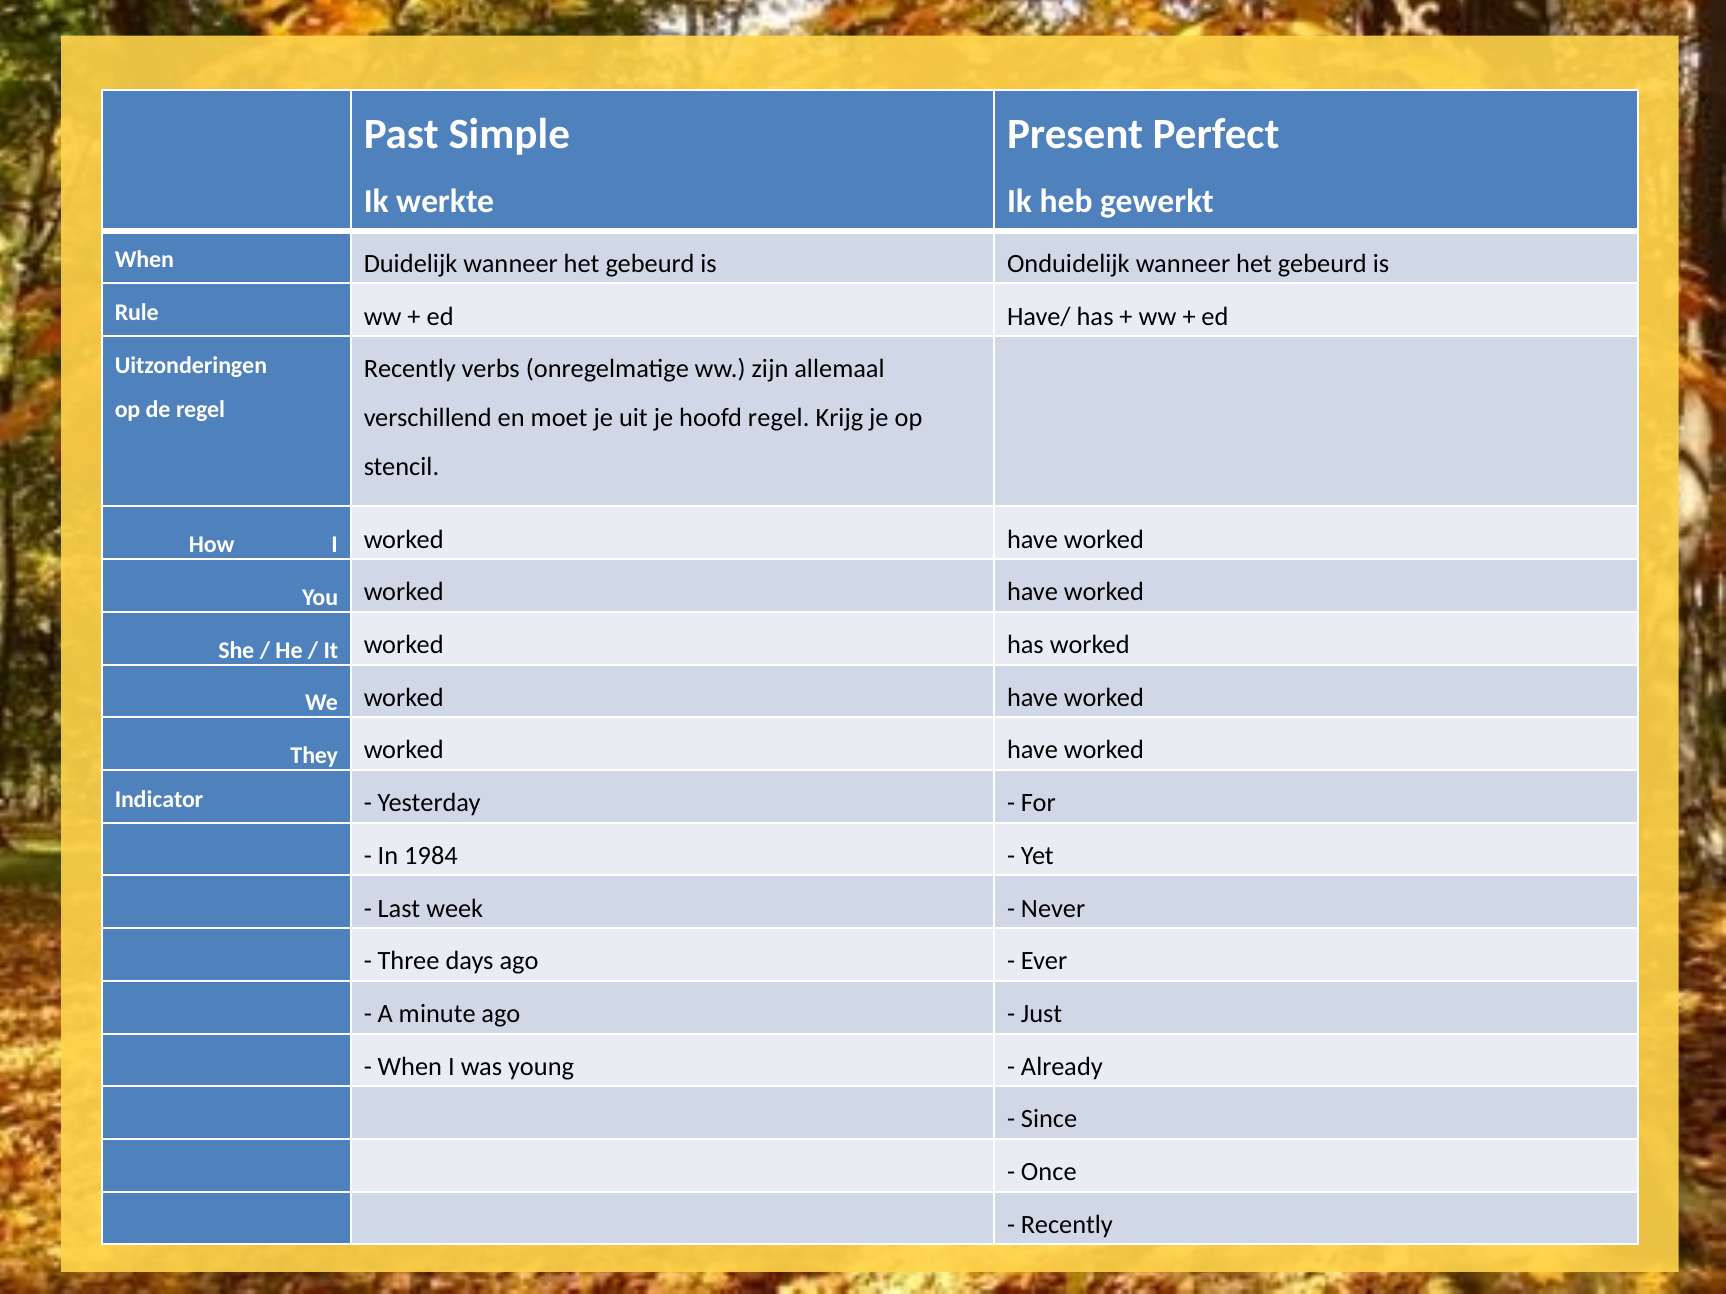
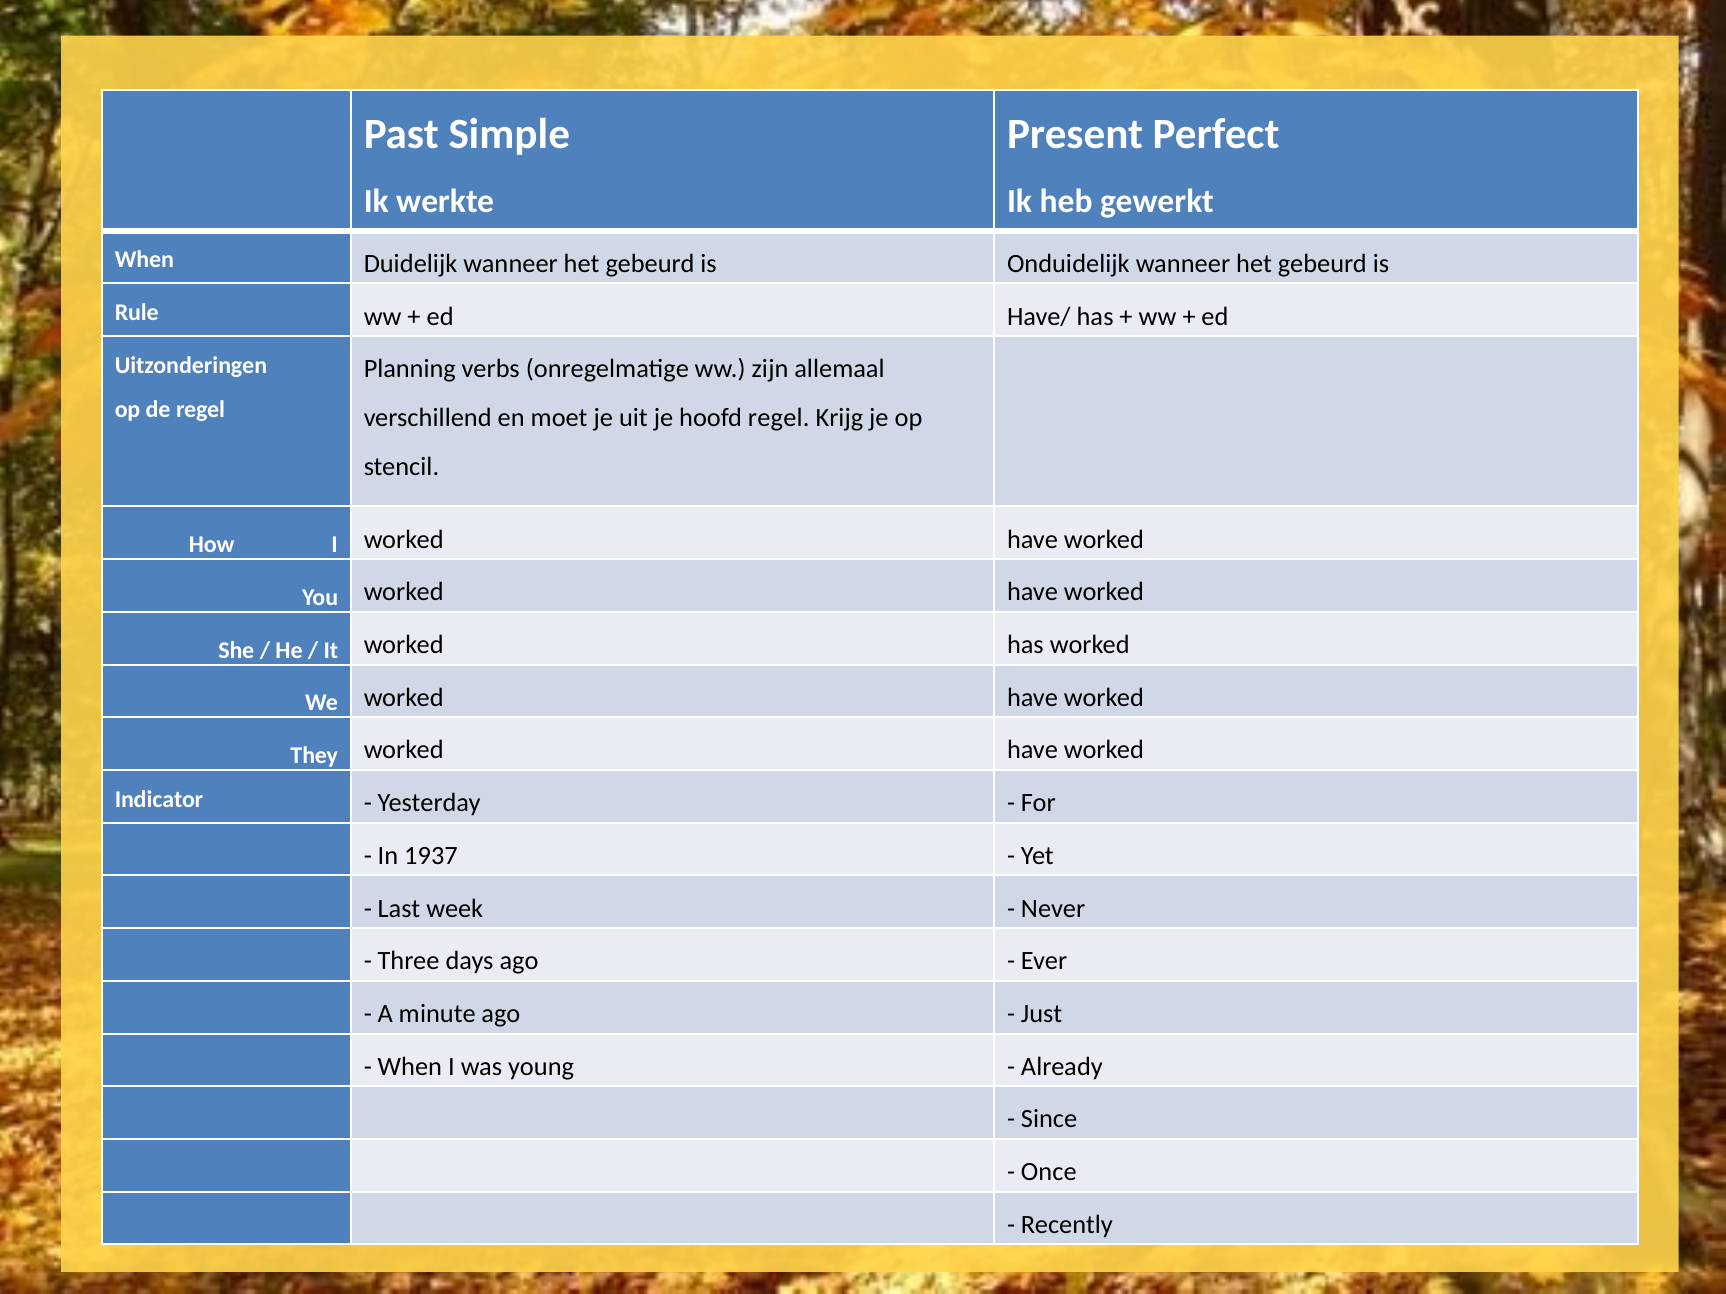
Recently at (410, 369): Recently -> Planning
1984: 1984 -> 1937
